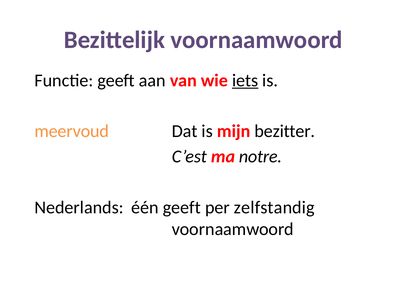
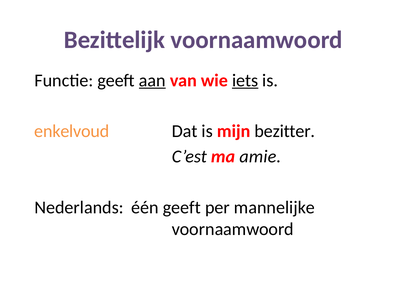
aan underline: none -> present
meervoud: meervoud -> enkelvoud
notre: notre -> amie
zelfstandig: zelfstandig -> mannelijke
